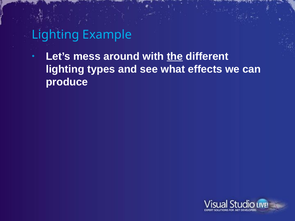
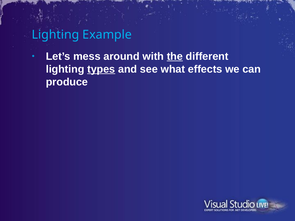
types underline: none -> present
